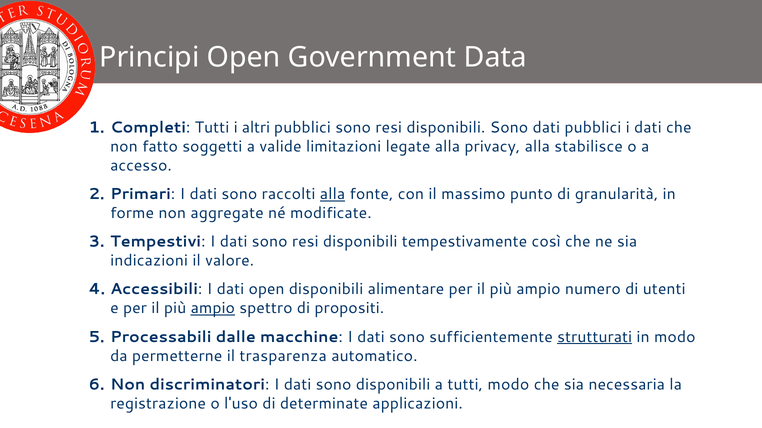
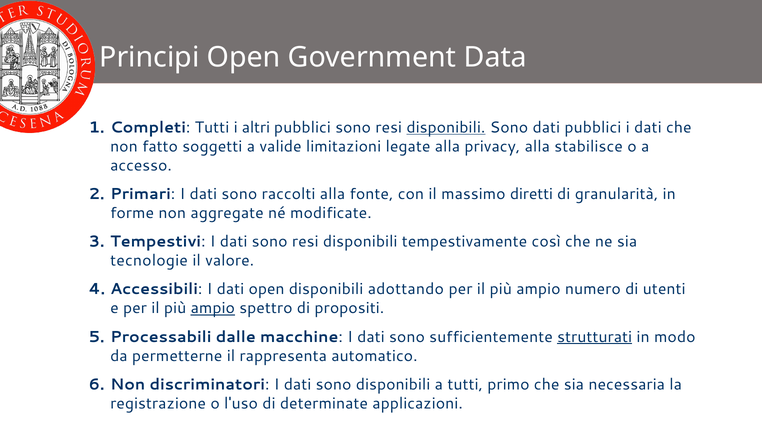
disponibili at (446, 128) underline: none -> present
alla at (333, 194) underline: present -> none
punto: punto -> diretti
indicazioni: indicazioni -> tecnologie
alimentare: alimentare -> adottando
trasparenza: trasparenza -> rappresenta
tutti modo: modo -> primo
